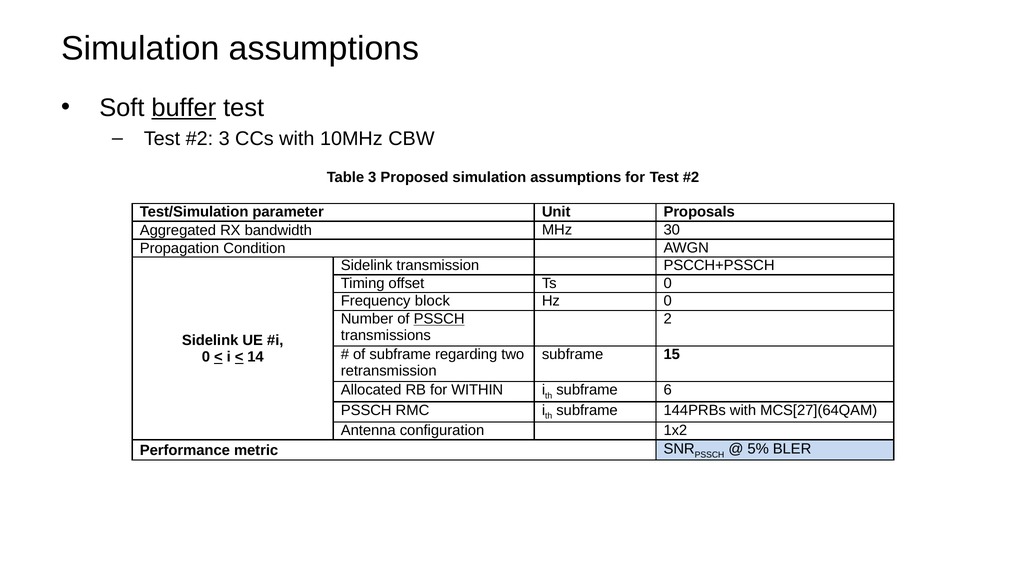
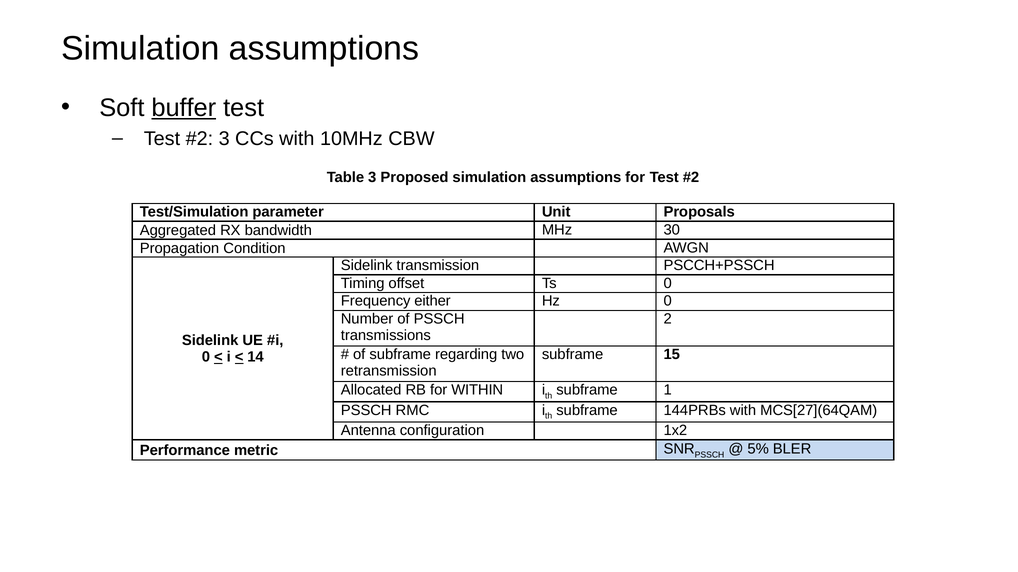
block: block -> either
PSSCH at (439, 319) underline: present -> none
6: 6 -> 1
